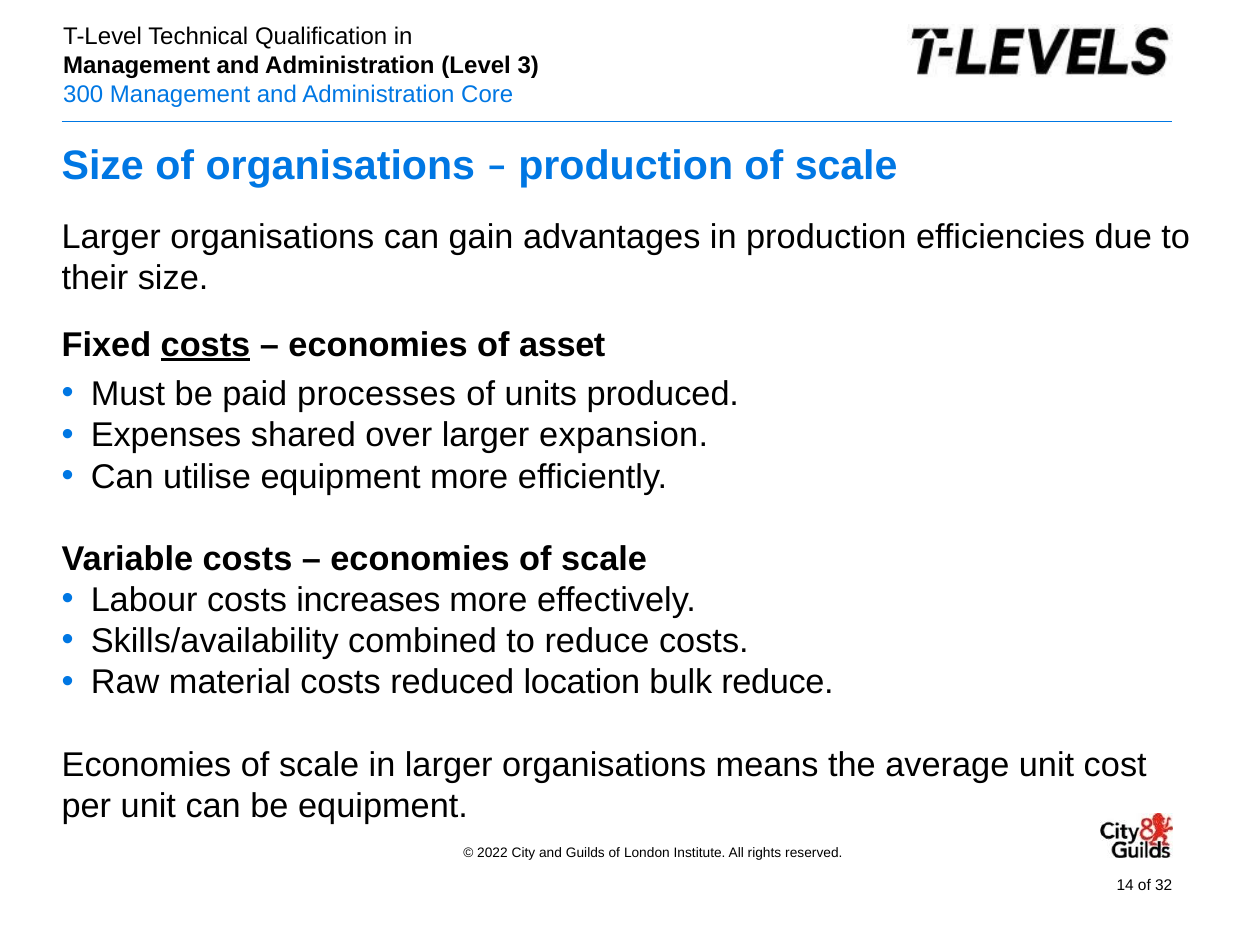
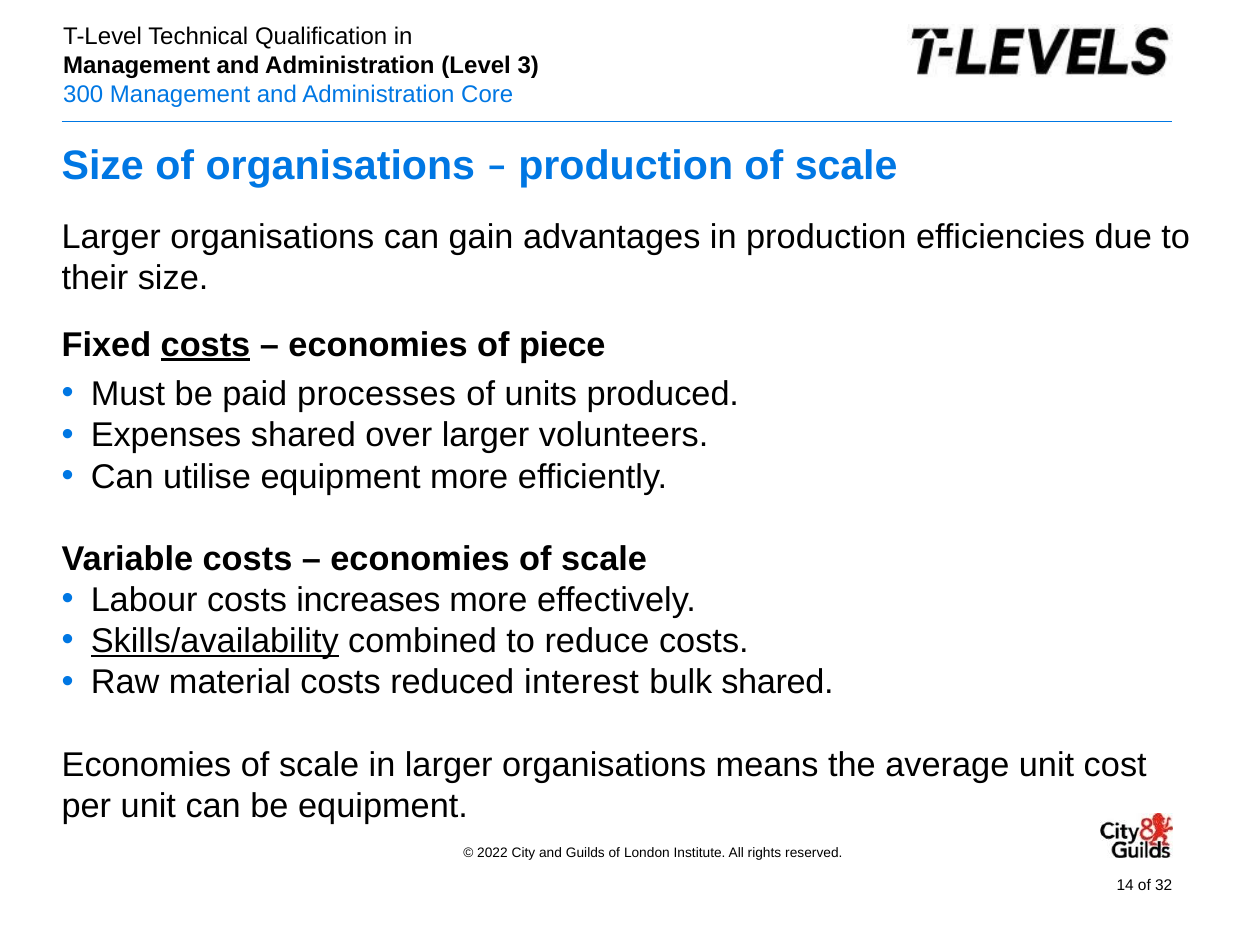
asset: asset -> piece
expansion: expansion -> volunteers
Skills/availability underline: none -> present
location: location -> interest
bulk reduce: reduce -> shared
